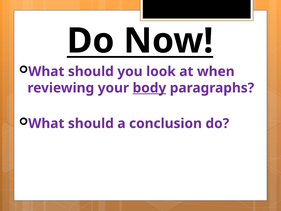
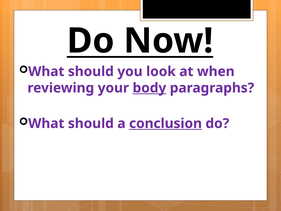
conclusion underline: none -> present
